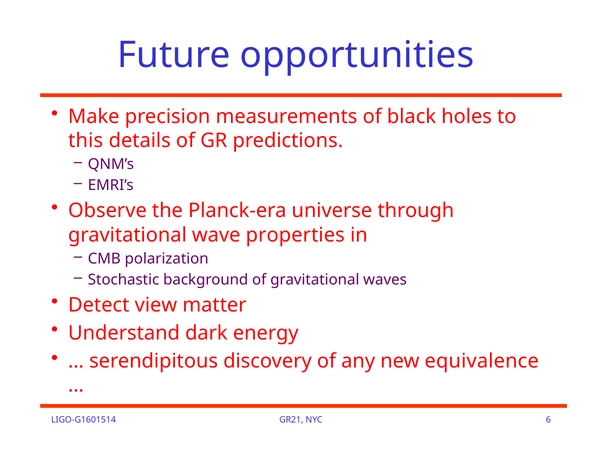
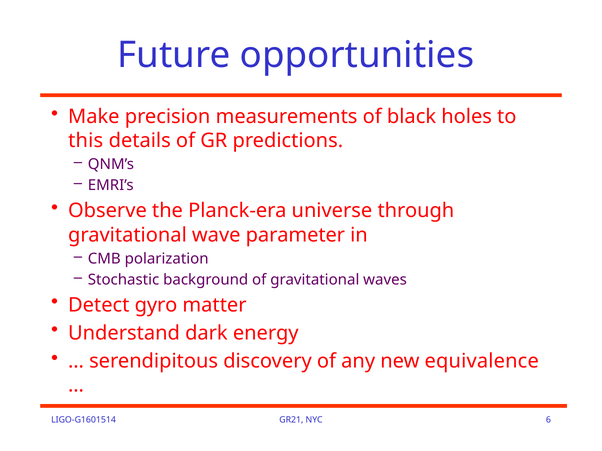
properties: properties -> parameter
view: view -> gyro
